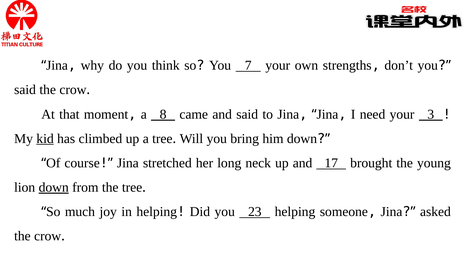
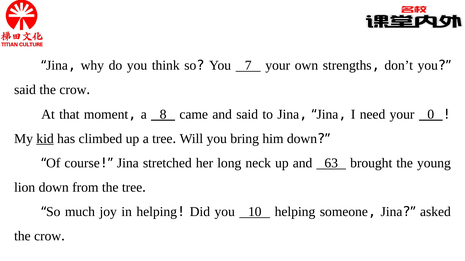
3: 3 -> 0
17: 17 -> 63
down at (54, 188) underline: present -> none
23: 23 -> 10
